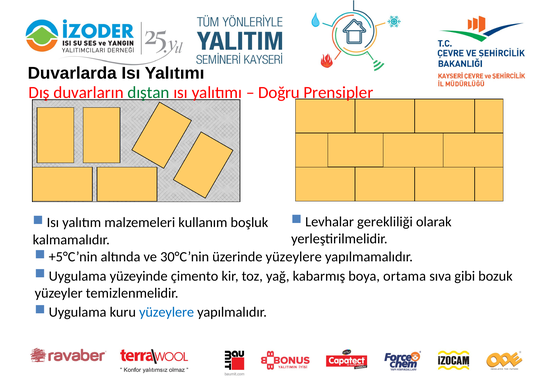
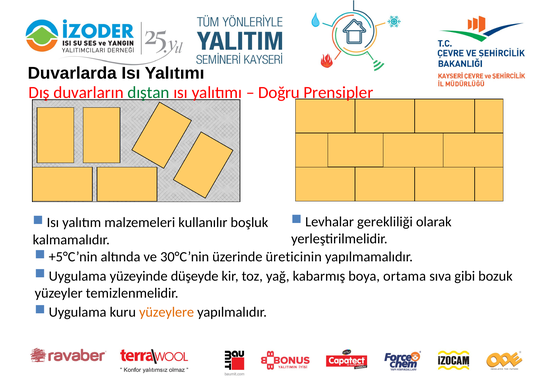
kullanım: kullanım -> kullanılır
üzerinde yüzeylere: yüzeylere -> üreticinin
çimento: çimento -> düşeyde
yüzeylere at (167, 313) colour: blue -> orange
